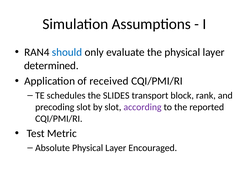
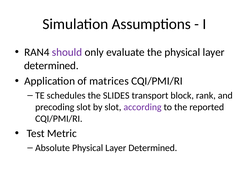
should colour: blue -> purple
received: received -> matrices
Absolute Physical Layer Encouraged: Encouraged -> Determined
